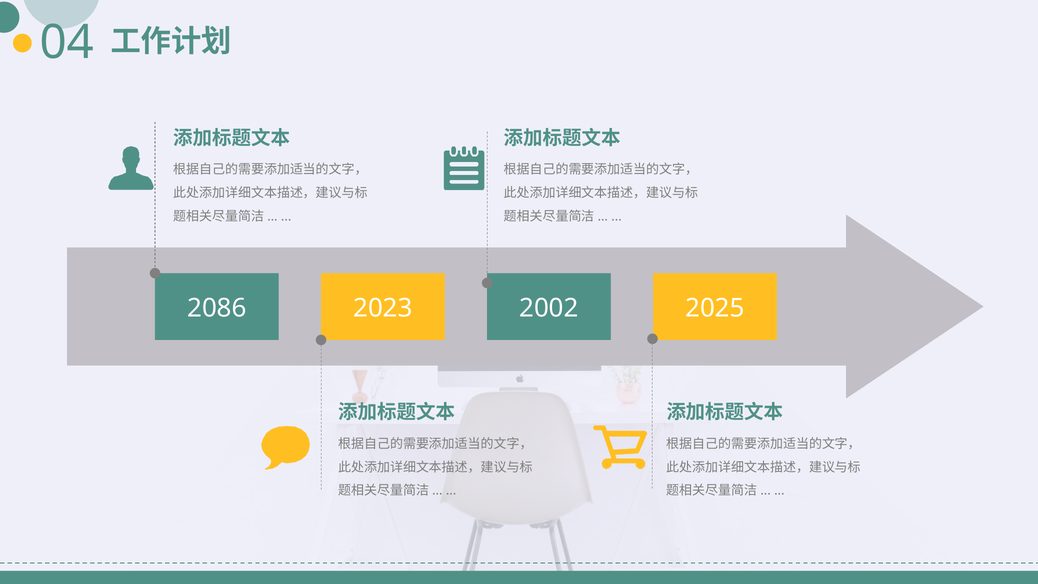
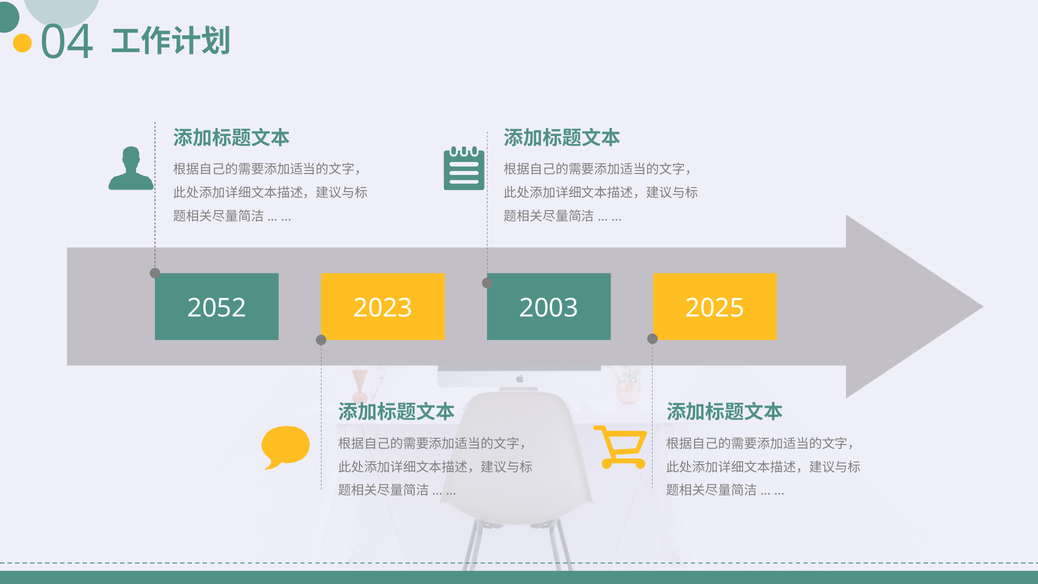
2086: 2086 -> 2052
2002: 2002 -> 2003
